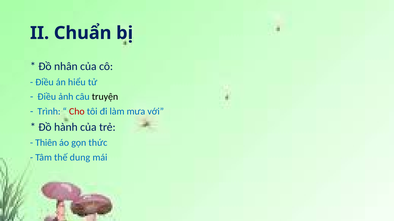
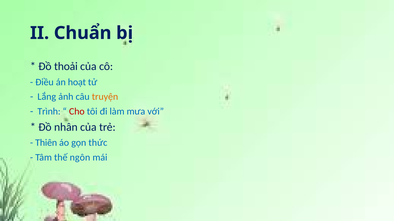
nhân: nhân -> thoải
hiểu: hiểu -> hoạt
Điều at (47, 97): Điều -> Lắng
truyện colour: black -> orange
hành: hành -> nhân
dung: dung -> ngôn
